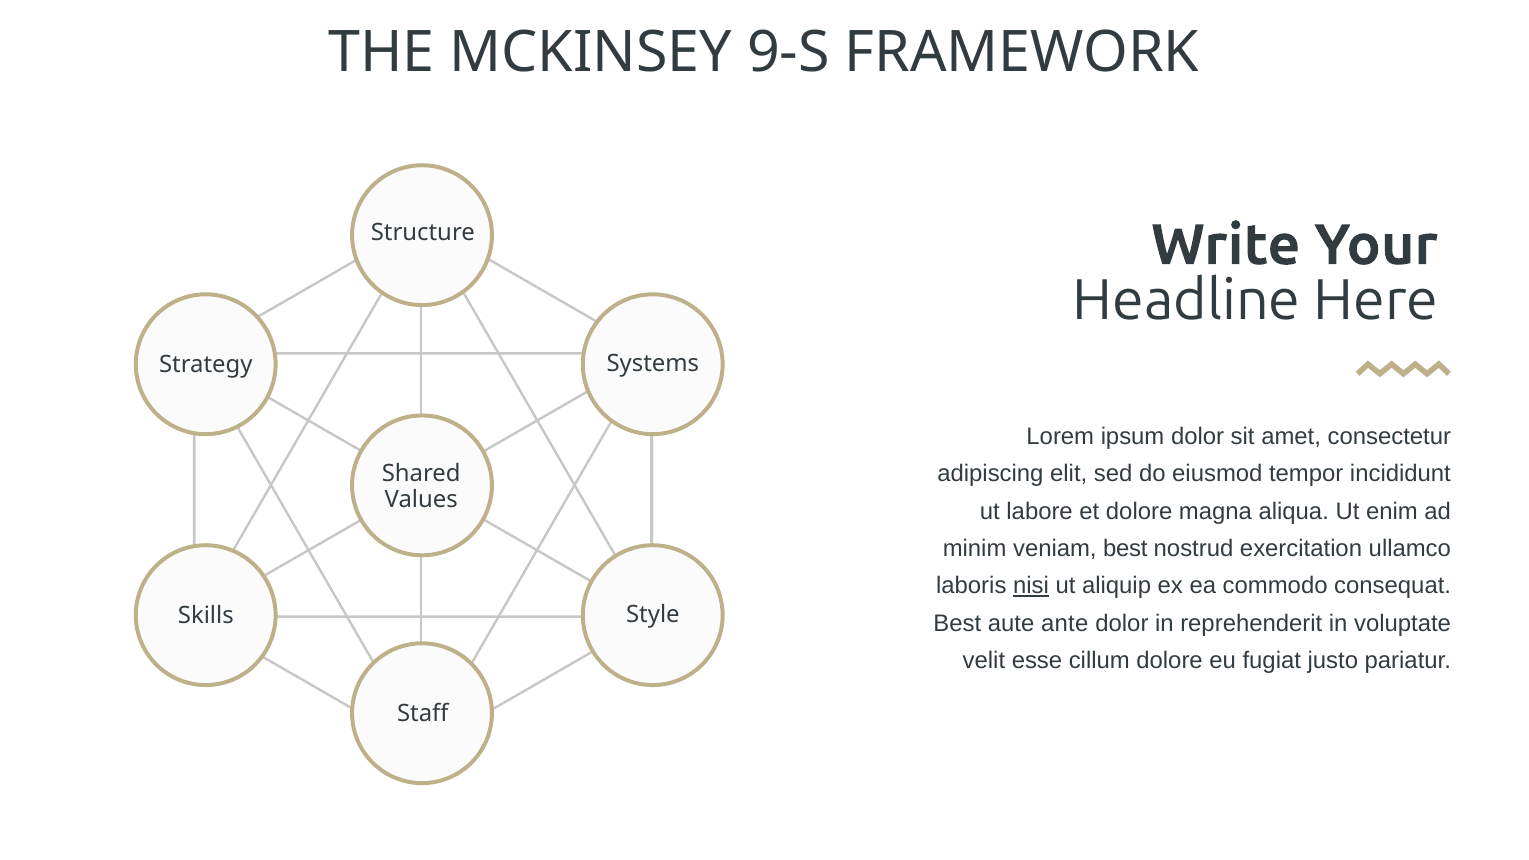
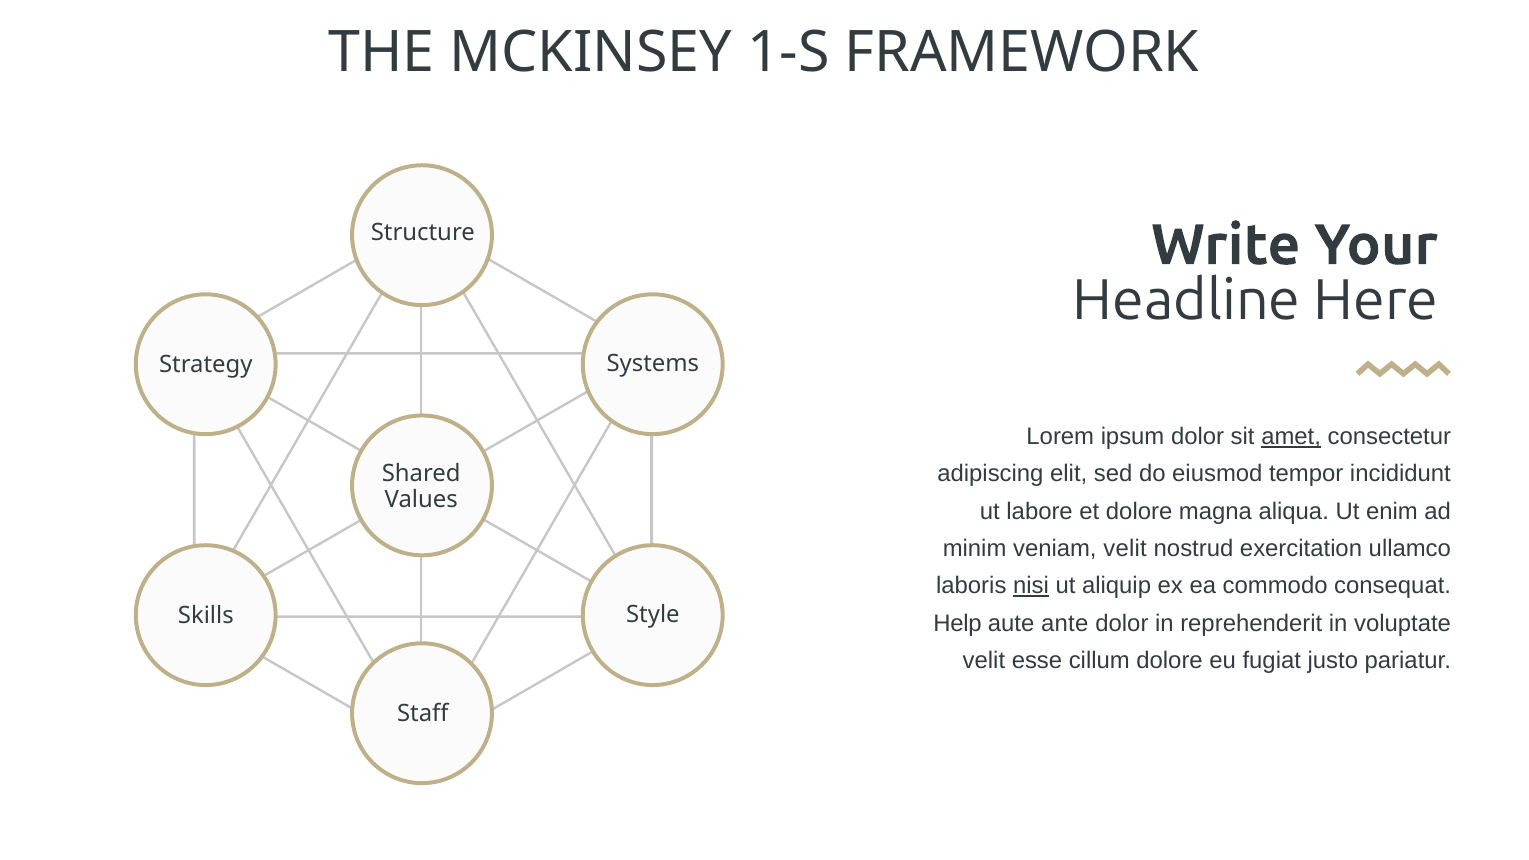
9-S: 9-S -> 1-S
amet underline: none -> present
veniam best: best -> velit
Best at (957, 623): Best -> Help
